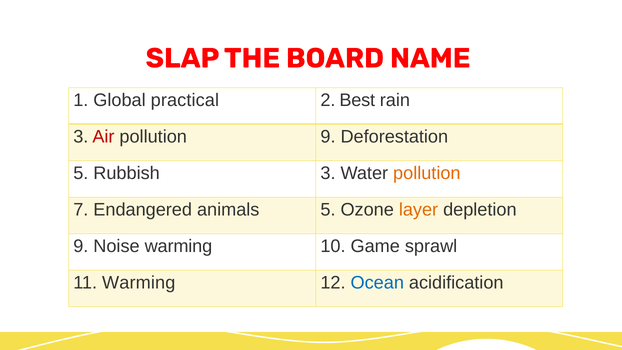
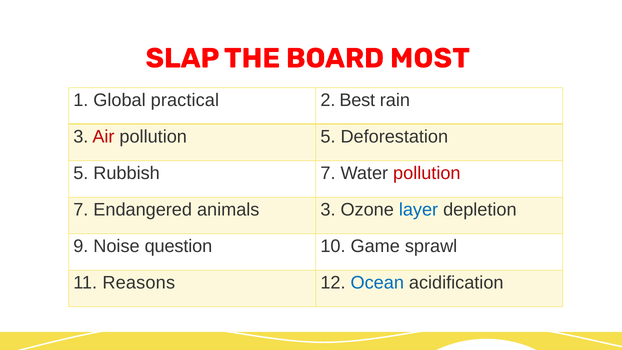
NAME: NAME -> MOST
pollution 9: 9 -> 5
Rubbish 3: 3 -> 7
pollution at (427, 173) colour: orange -> red
animals 5: 5 -> 3
layer colour: orange -> blue
Noise warming: warming -> question
11 Warming: Warming -> Reasons
